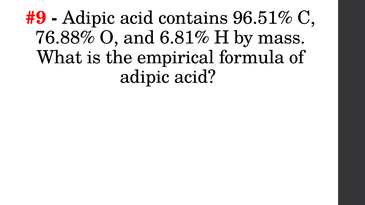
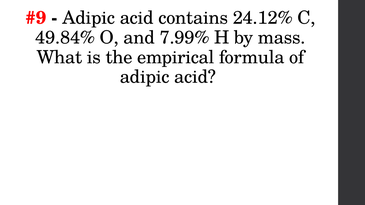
96.51%: 96.51% -> 24.12%
76.88%: 76.88% -> 49.84%
6.81%: 6.81% -> 7.99%
